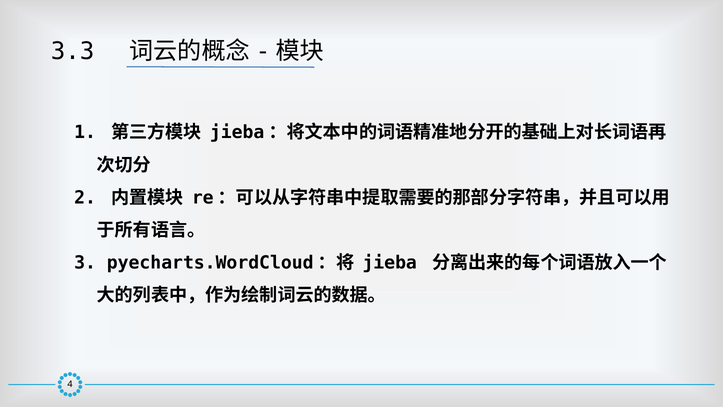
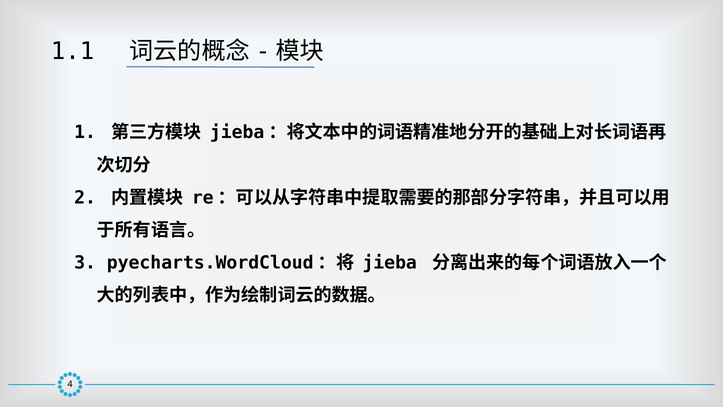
3.3: 3.3 -> 1.1
